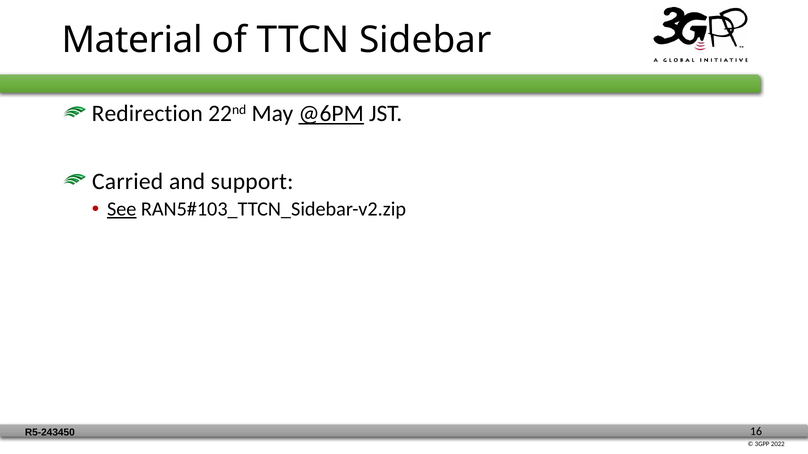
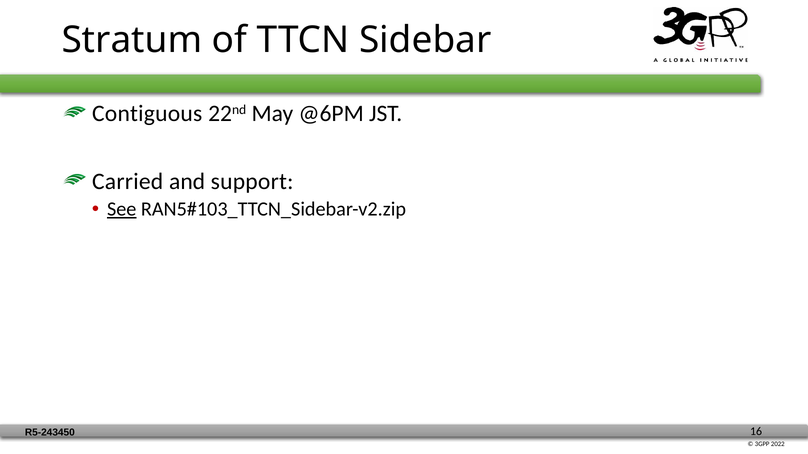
Material: Material -> Stratum
Redirection: Redirection -> Contiguous
@6PM underline: present -> none
